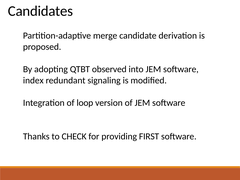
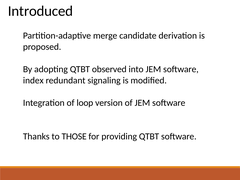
Candidates: Candidates -> Introduced
CHECK: CHECK -> THOSE
providing FIRST: FIRST -> QTBT
